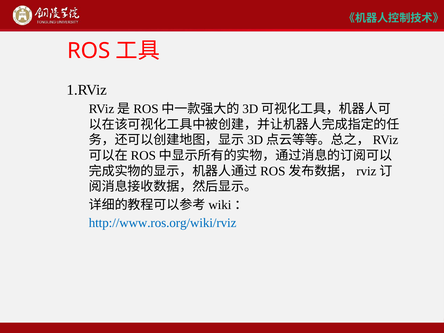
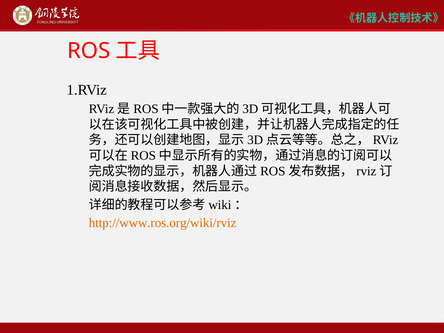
http://www.ros.org/wiki/rviz colour: blue -> orange
